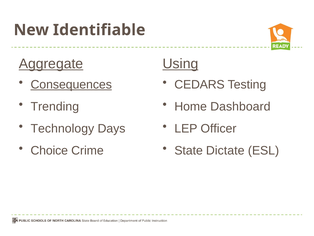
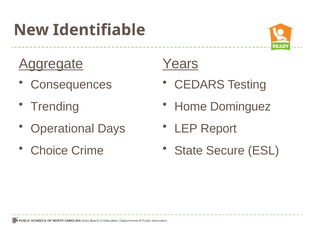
Using: Using -> Years
Consequences underline: present -> none
Dashboard: Dashboard -> Dominguez
Technology: Technology -> Operational
Officer: Officer -> Report
Dictate: Dictate -> Secure
